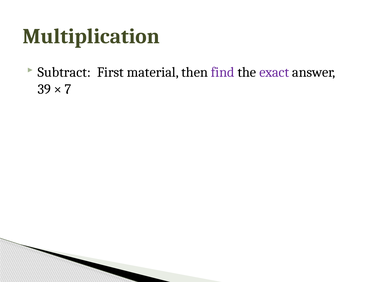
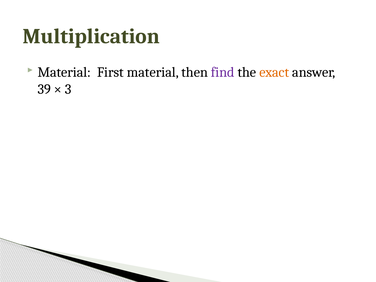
Subtract at (64, 72): Subtract -> Material
exact colour: purple -> orange
7: 7 -> 3
